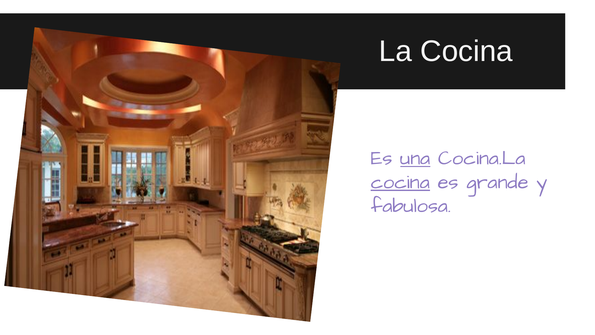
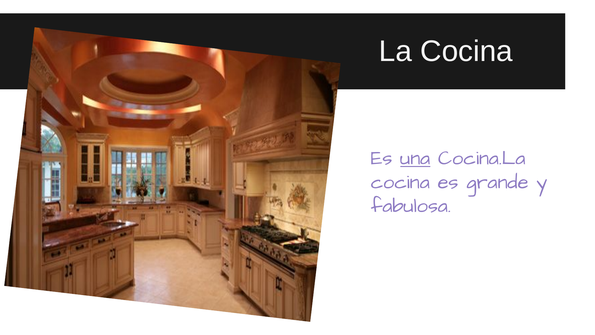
cocina at (400, 182) underline: present -> none
